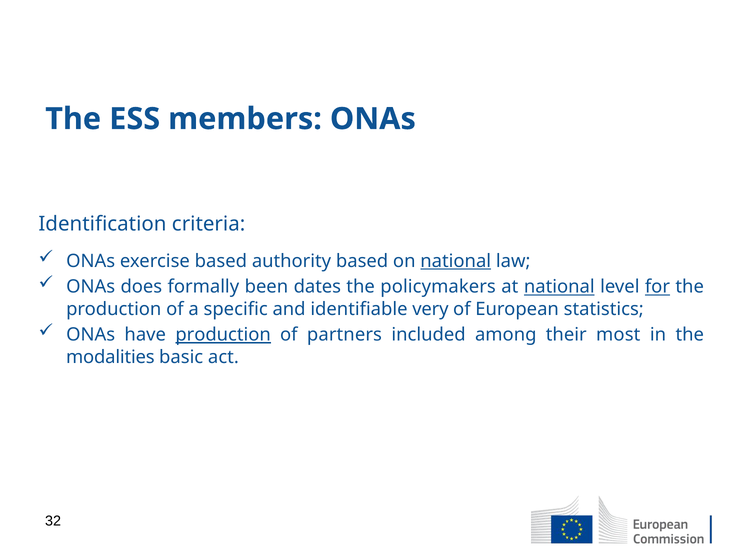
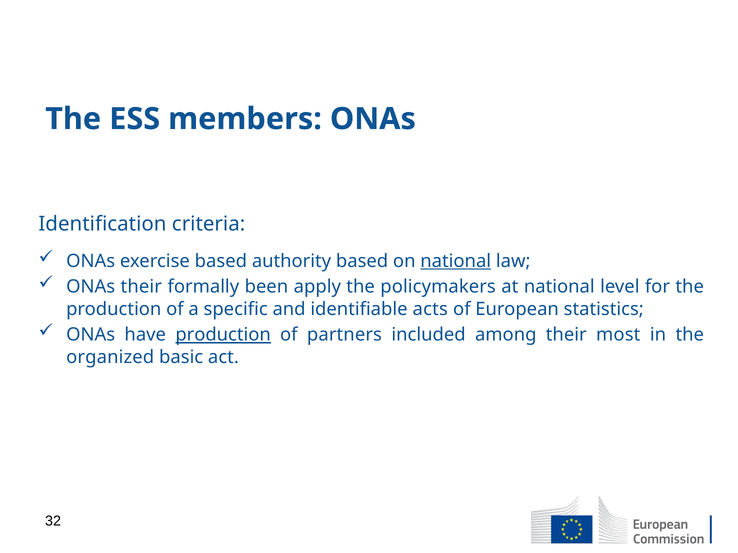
ONAs does: does -> their
dates: dates -> apply
national at (559, 287) underline: present -> none
for underline: present -> none
very: very -> acts
modalities: modalities -> organized
